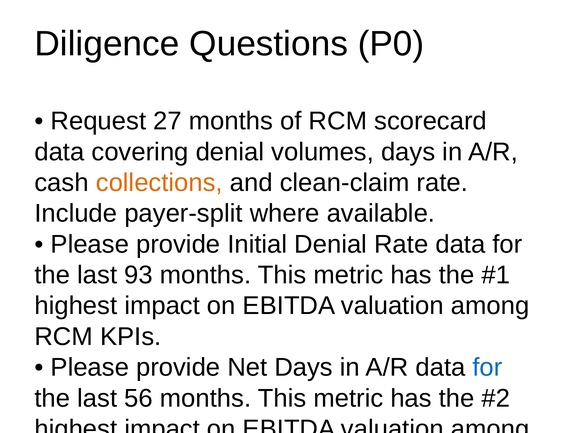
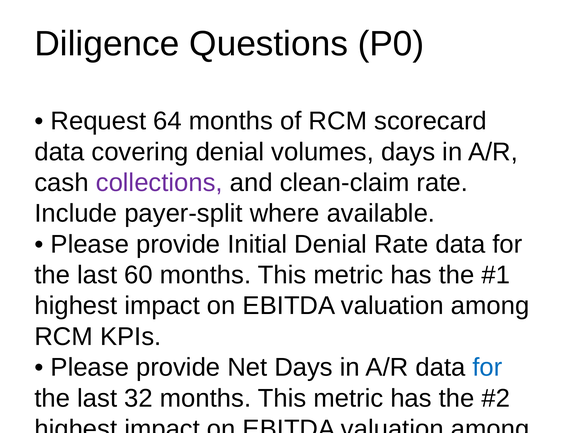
27: 27 -> 64
collections colour: orange -> purple
93: 93 -> 60
56: 56 -> 32
